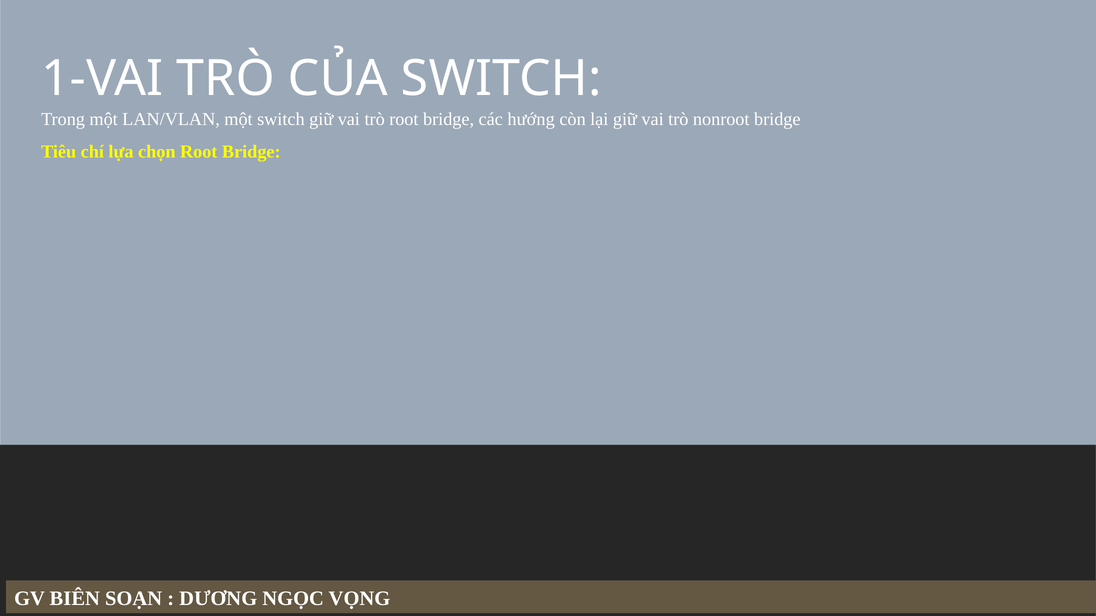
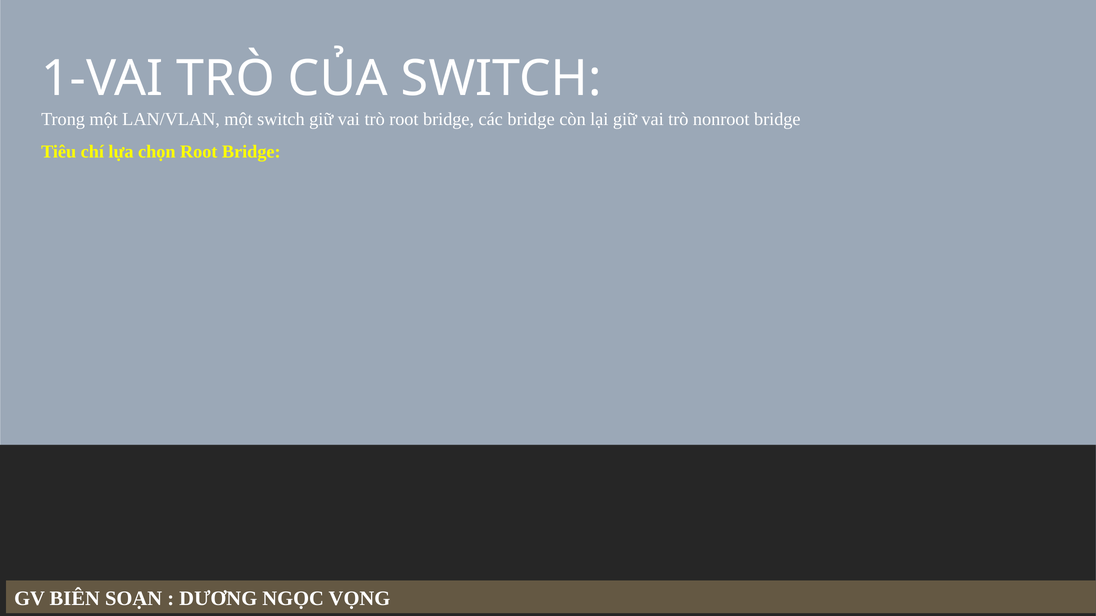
các hướng: hướng -> bridge
